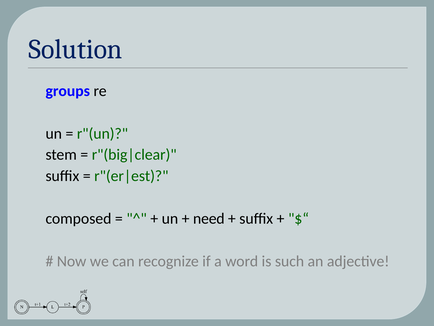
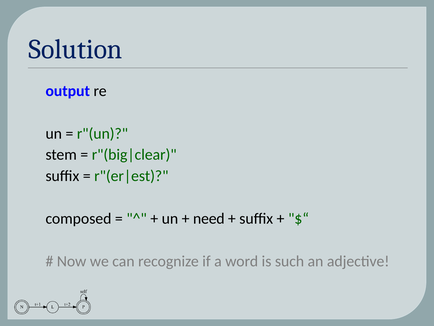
groups: groups -> output
